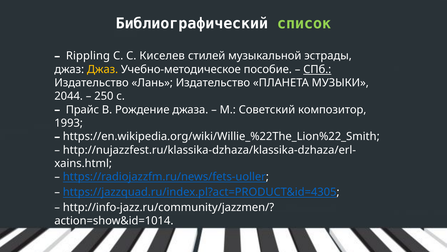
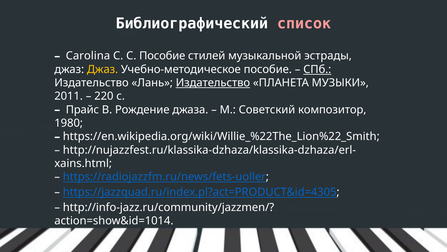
список colour: light green -> pink
Rippling: Rippling -> Carolina
С Киселев: Киселев -> Пособие
Издательство at (213, 83) underline: none -> present
2044: 2044 -> 2011
250: 250 -> 220
1993: 1993 -> 1980
